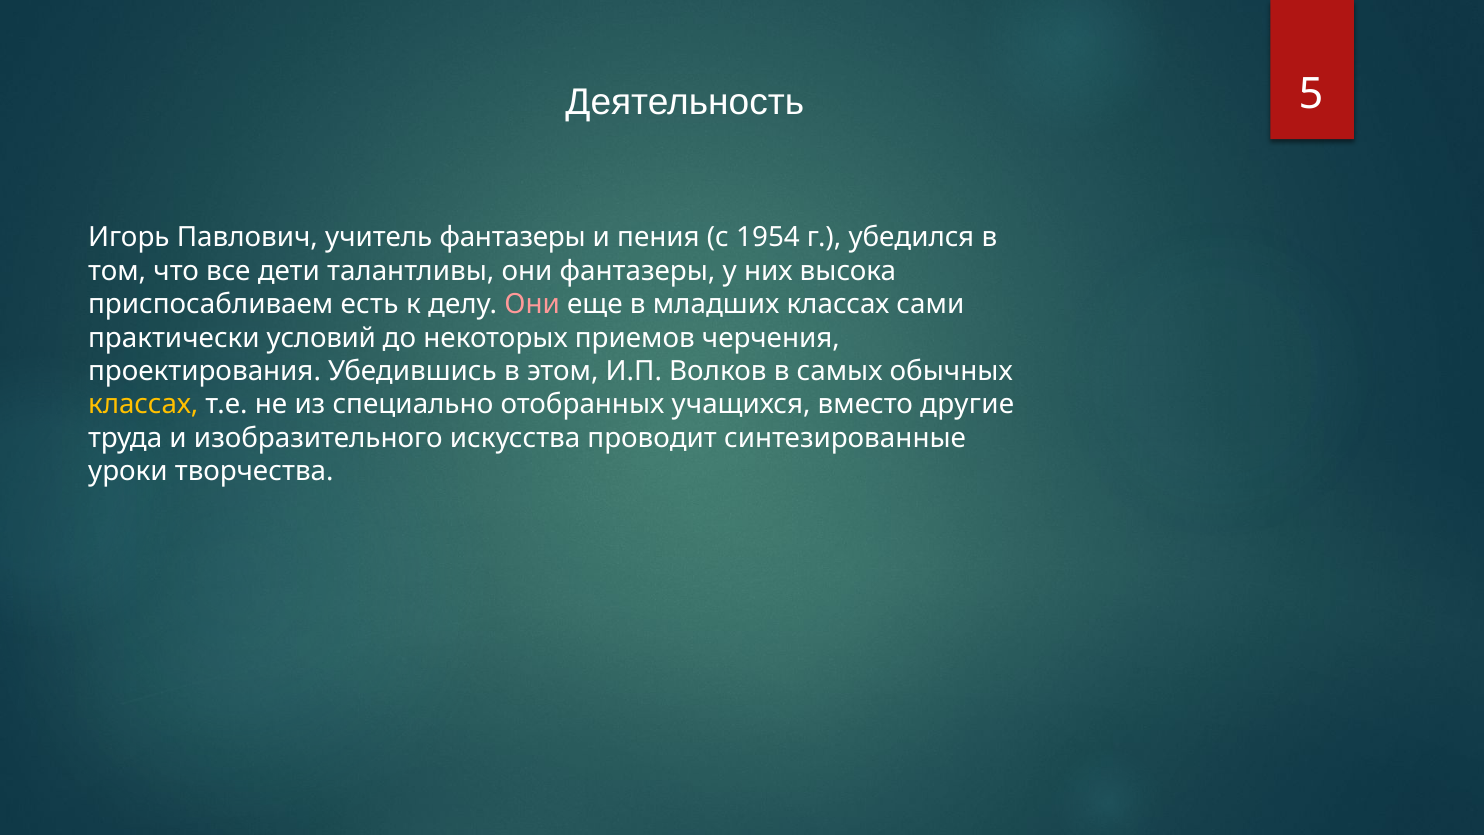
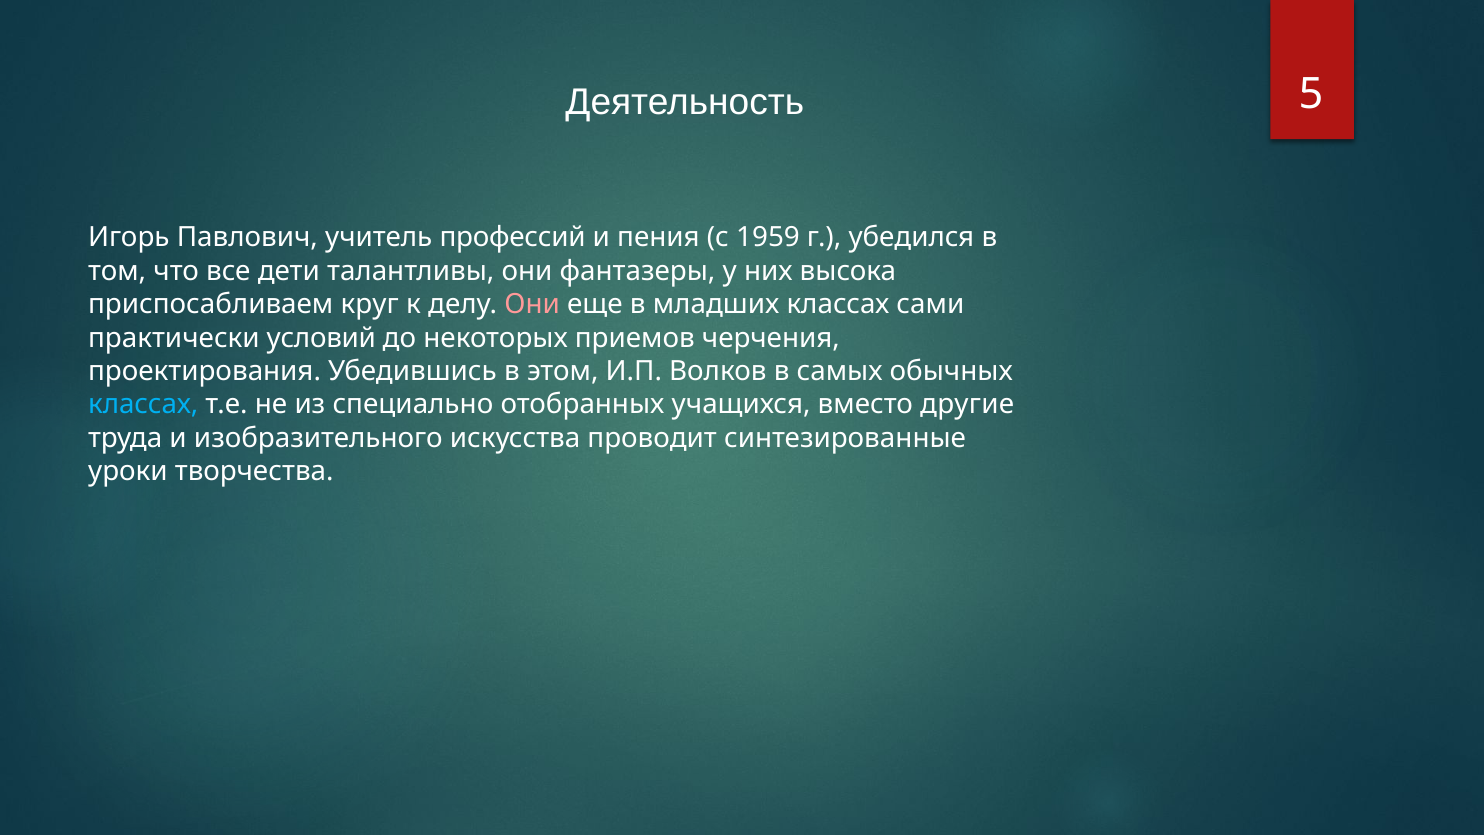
учитель фантазеры: фантазеры -> профессий
1954: 1954 -> 1959
есть: есть -> круг
классах at (143, 405) colour: yellow -> light blue
